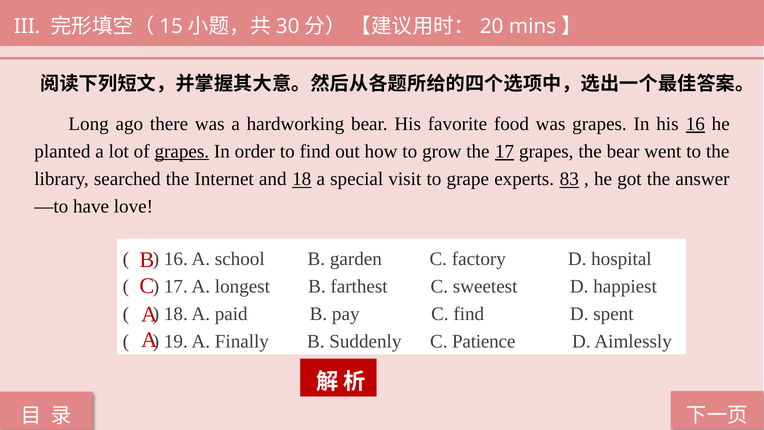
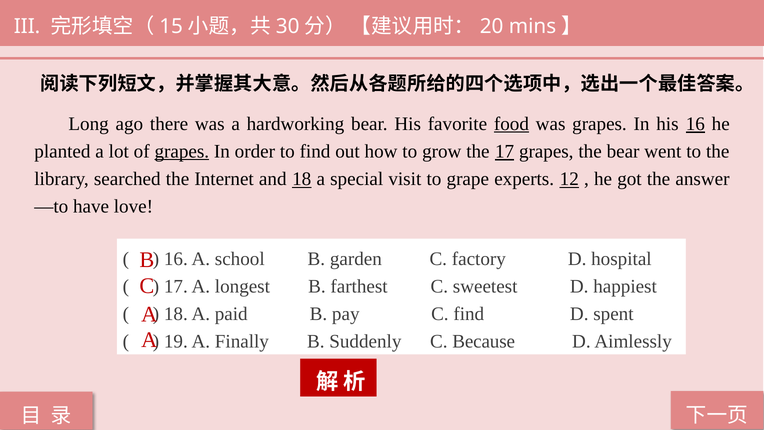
food underline: none -> present
83: 83 -> 12
Patience: Patience -> Because
